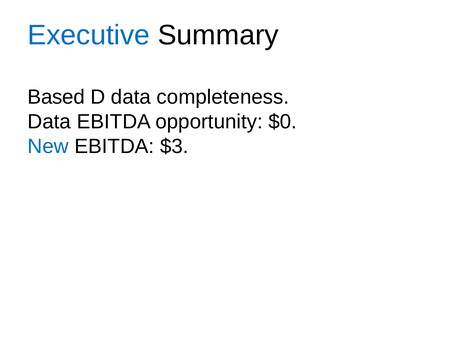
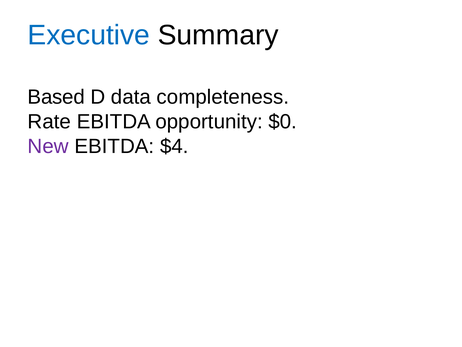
Data at (49, 122): Data -> Rate
New colour: blue -> purple
$3: $3 -> $4
